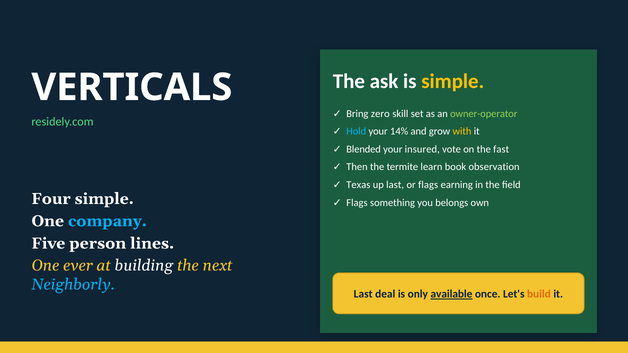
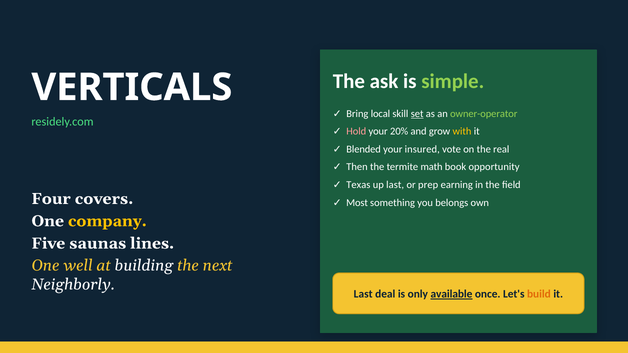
simple at (453, 82) colour: yellow -> light green
zero: zero -> local
set underline: none -> present
Hold colour: light blue -> pink
14%: 14% -> 20%
fast: fast -> real
learn: learn -> math
observation: observation -> opportunity
or flags: flags -> prep
Four simple: simple -> covers
Flags at (357, 203): Flags -> Most
company colour: light blue -> yellow
person: person -> saunas
ever: ever -> well
Neighborly colour: light blue -> white
